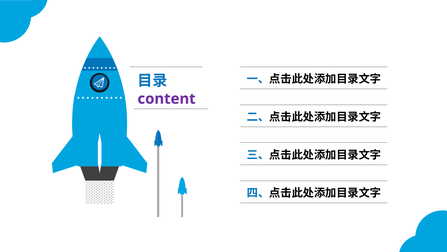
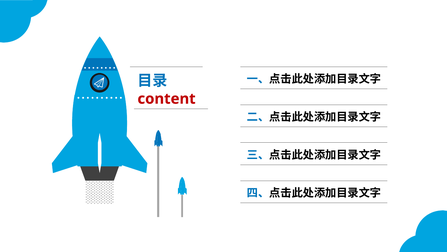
content colour: purple -> red
